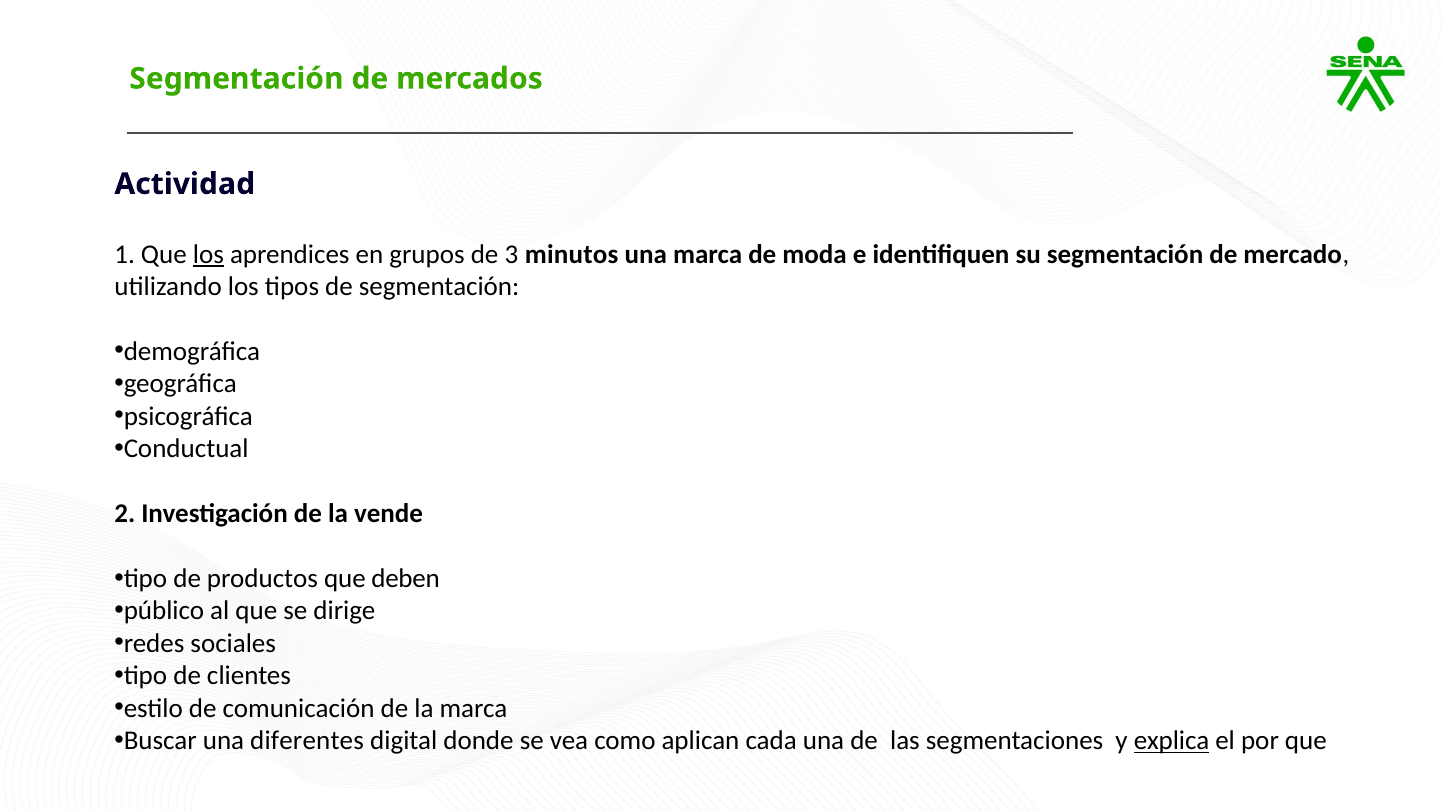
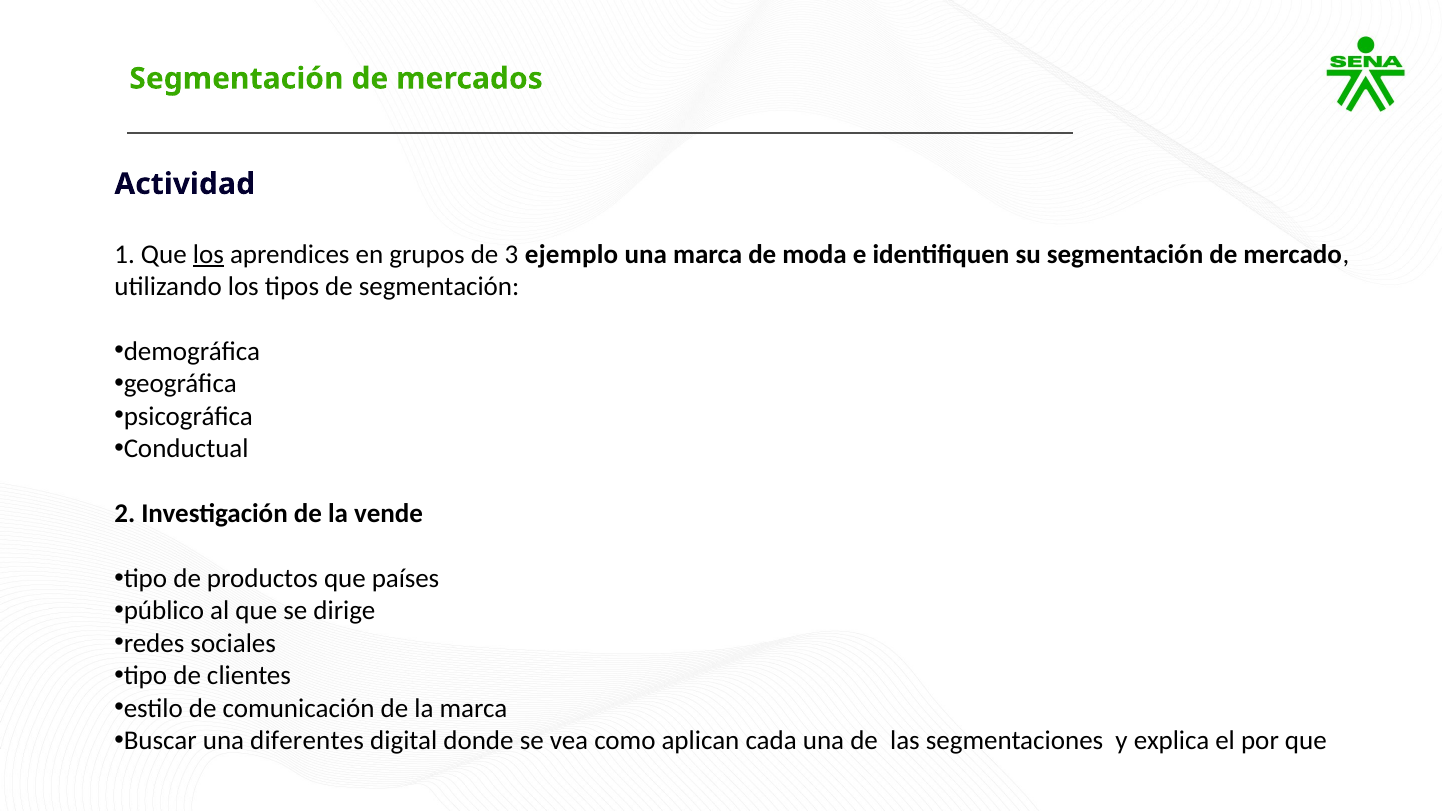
minutos: minutos -> ejemplo
deben: deben -> países
explica underline: present -> none
